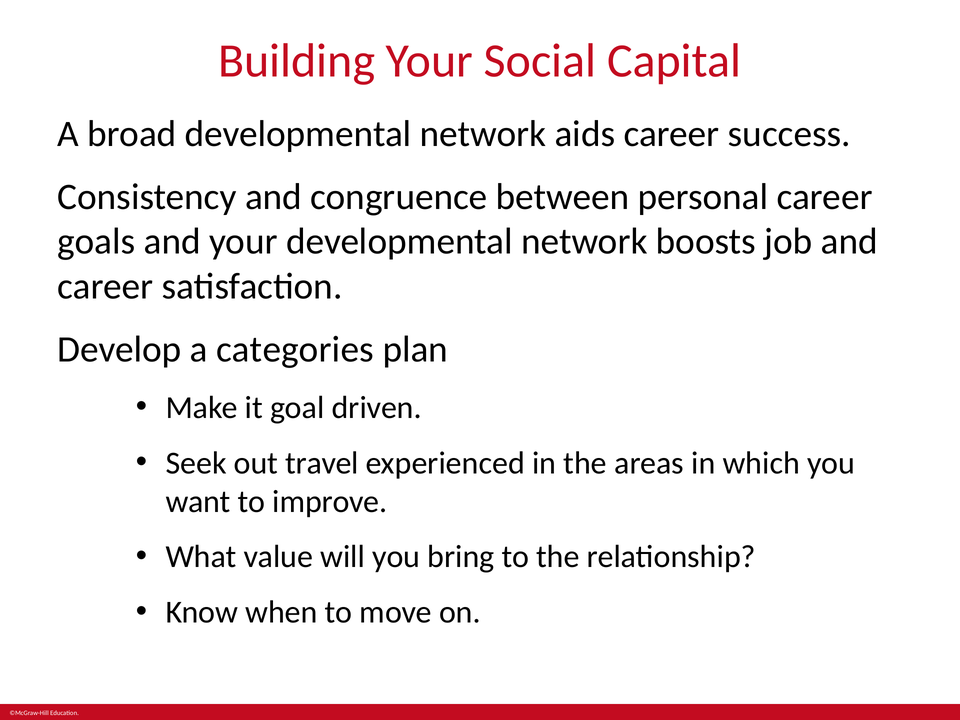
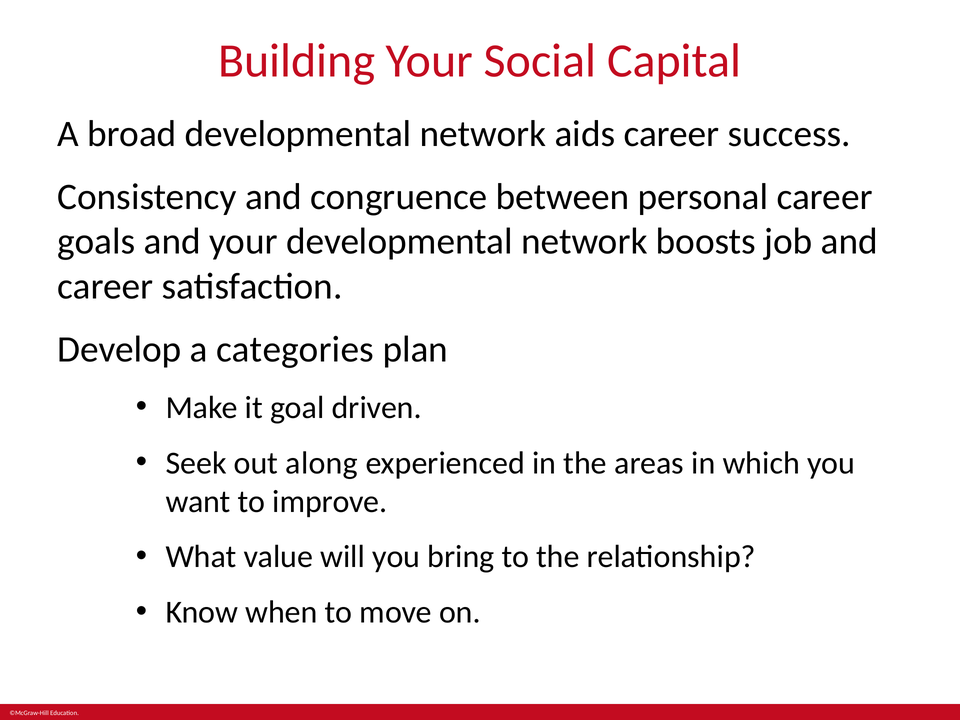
travel: travel -> along
